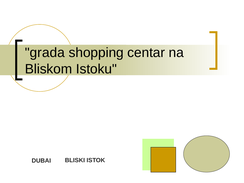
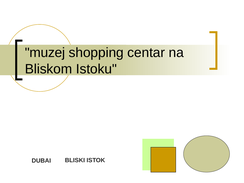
grada: grada -> muzej
